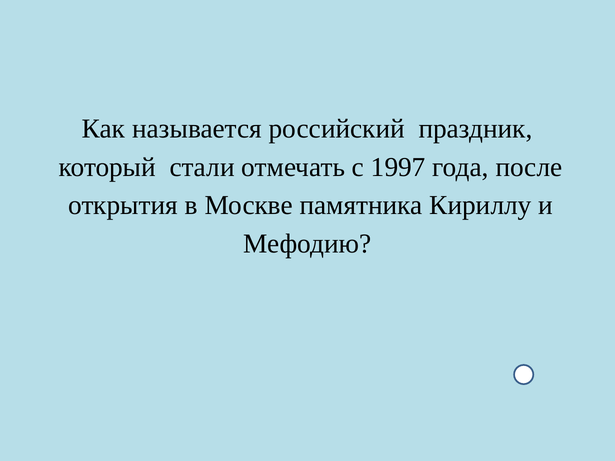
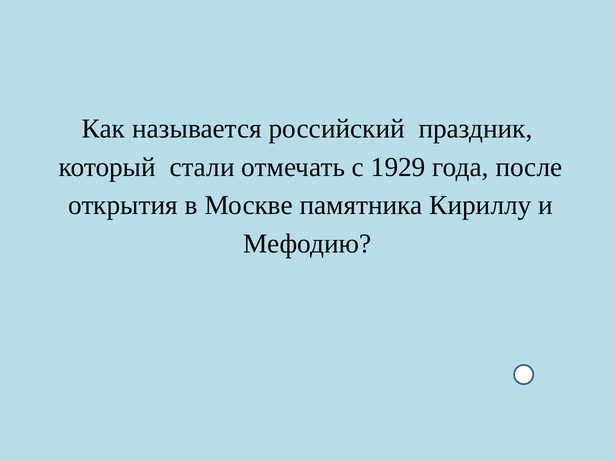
1997: 1997 -> 1929
